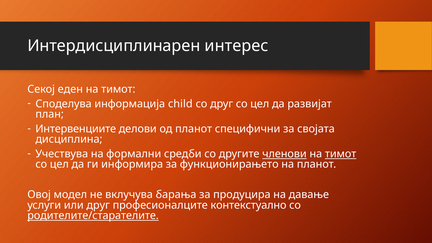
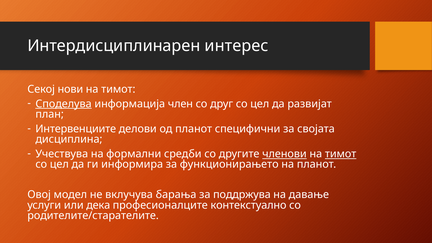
еден: еден -> нови
Споделува underline: none -> present
child: child -> член
продуцира: продуцира -> поддржува
или друг: друг -> дека
родителите/старателите underline: present -> none
